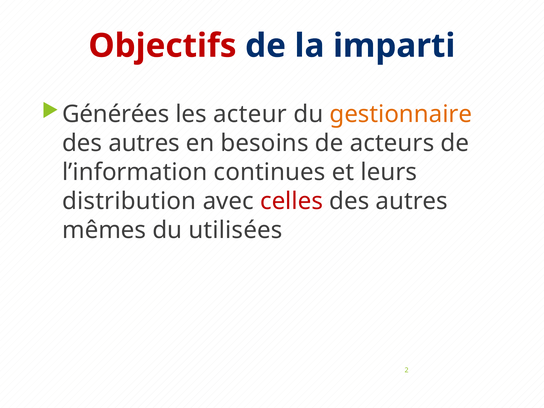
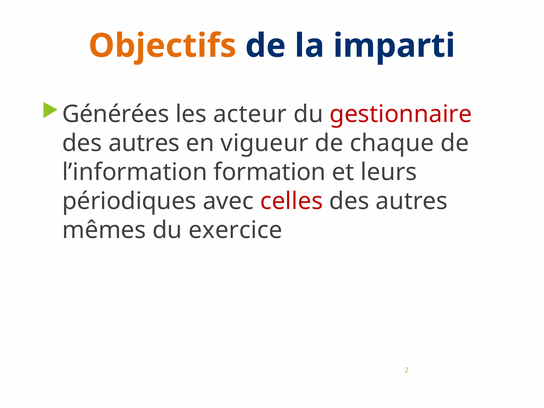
Objectifs colour: red -> orange
gestionnaire colour: orange -> red
besoins: besoins -> vigueur
acteurs: acteurs -> chaque
continues: continues -> formation
distribution: distribution -> périodiques
utilisées: utilisées -> exercice
